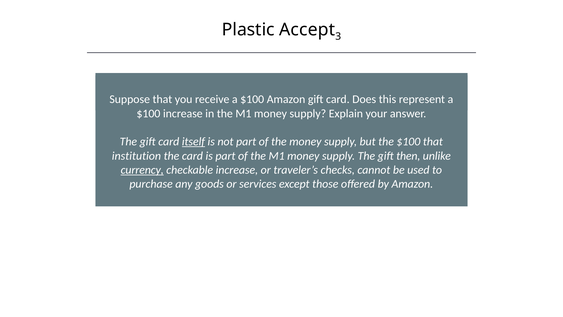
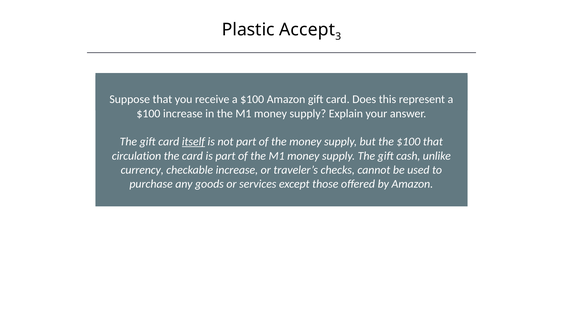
institution: institution -> circulation
then: then -> cash
currency underline: present -> none
